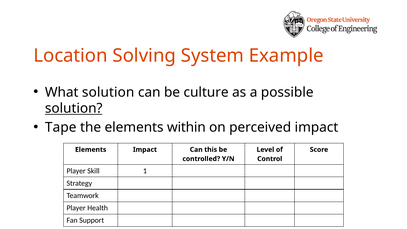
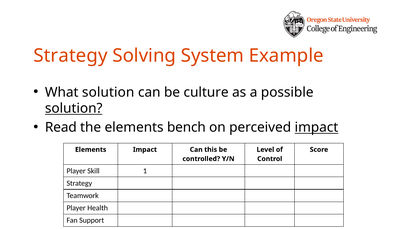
Location at (71, 56): Location -> Strategy
Tape: Tape -> Read
within: within -> bench
impact at (316, 127) underline: none -> present
